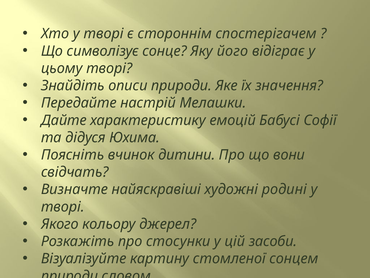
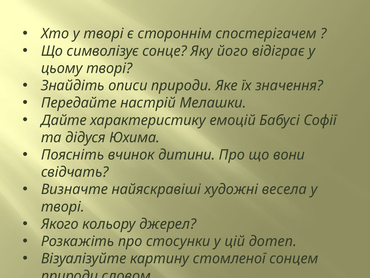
родині: родині -> весела
засоби: засоби -> дотеп
